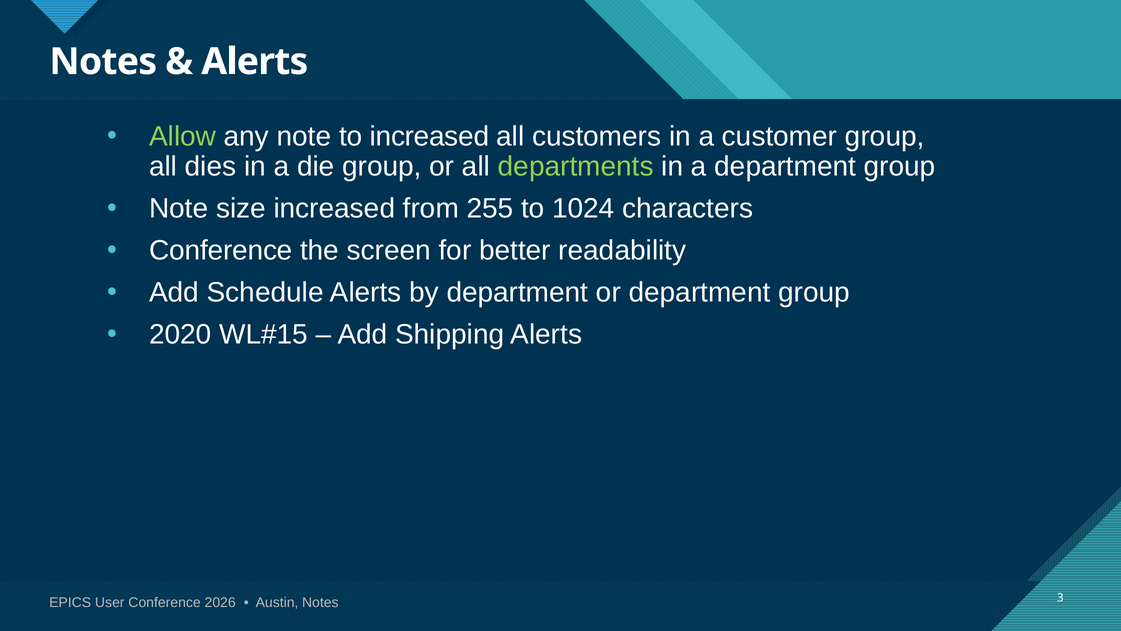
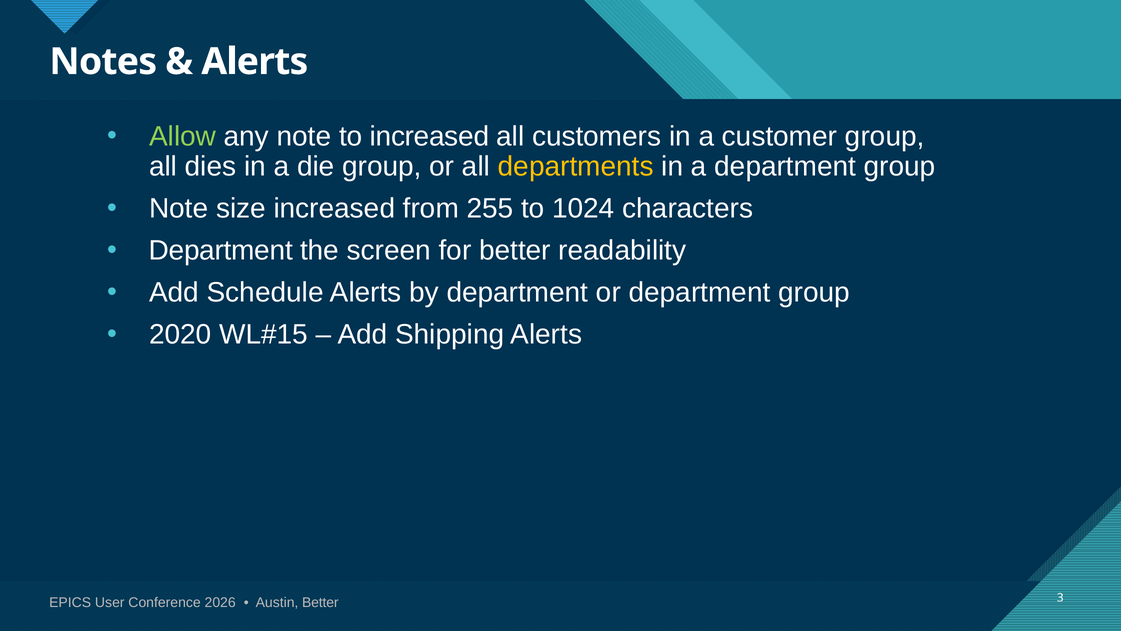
departments colour: light green -> yellow
Conference at (221, 250): Conference -> Department
Austin Notes: Notes -> Better
